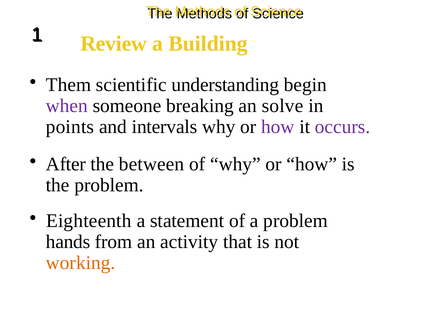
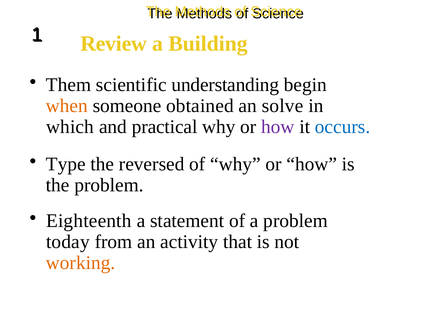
when colour: purple -> orange
breaking: breaking -> obtained
points: points -> which
intervals: intervals -> practical
occurs colour: purple -> blue
After: After -> Type
between: between -> reversed
hands: hands -> today
